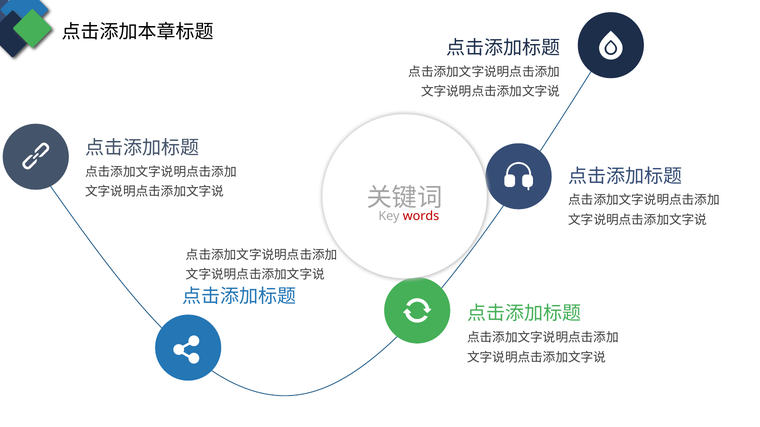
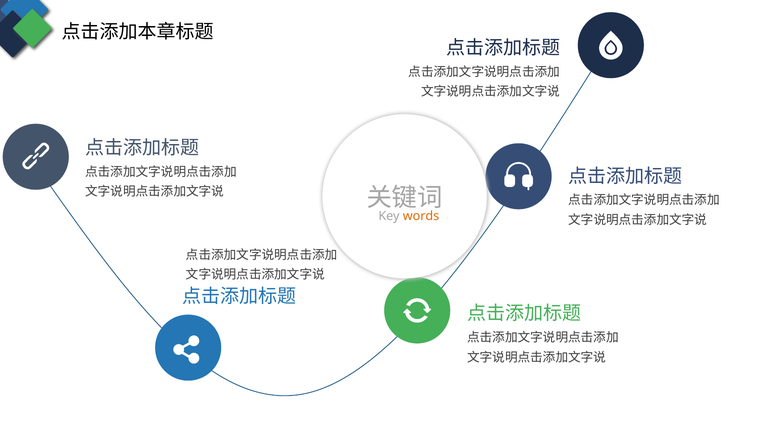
words colour: red -> orange
